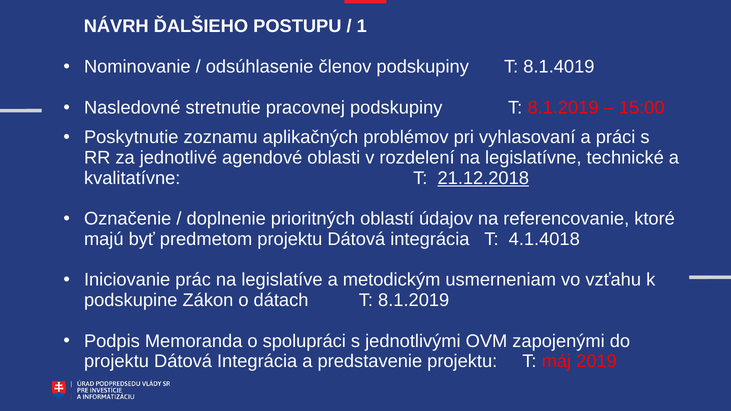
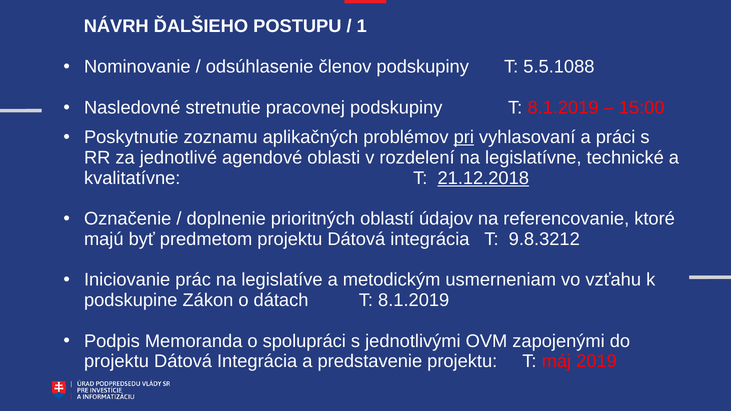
8.1.4019: 8.1.4019 -> 5.5.1088
pri underline: none -> present
4.1.4018: 4.1.4018 -> 9.8.3212
